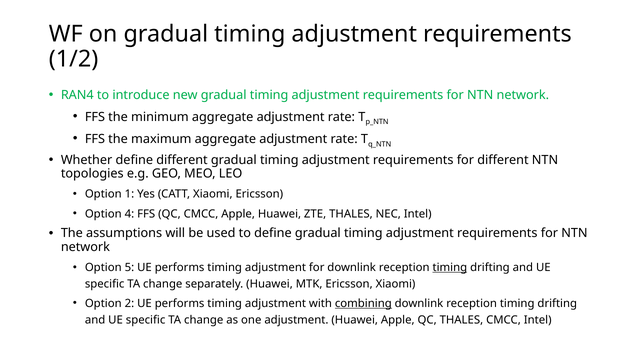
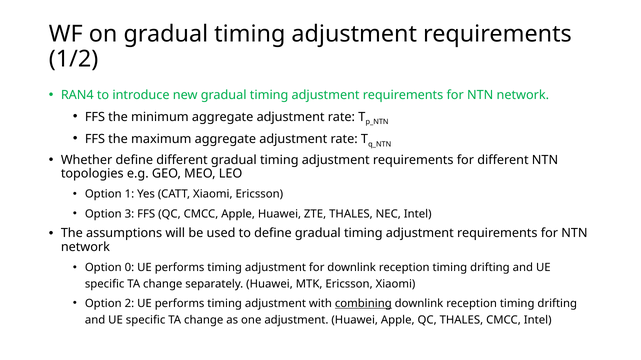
4: 4 -> 3
5: 5 -> 0
timing at (450, 268) underline: present -> none
